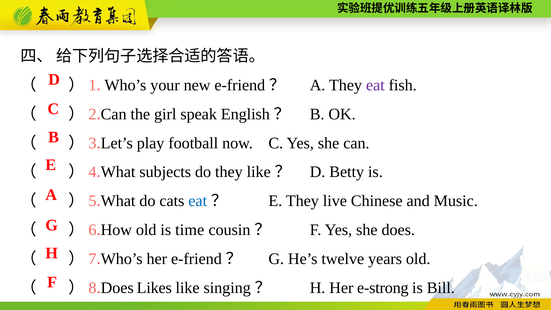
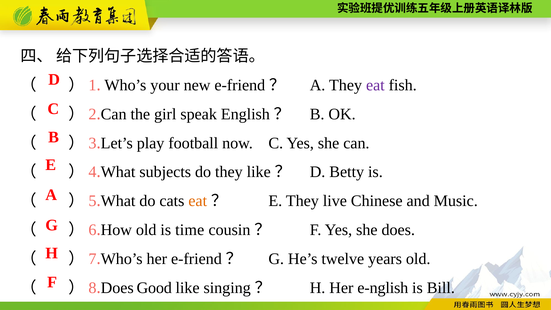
eat at (198, 201) colour: blue -> orange
Likes: Likes -> Good
e-strong: e-strong -> e-nglish
